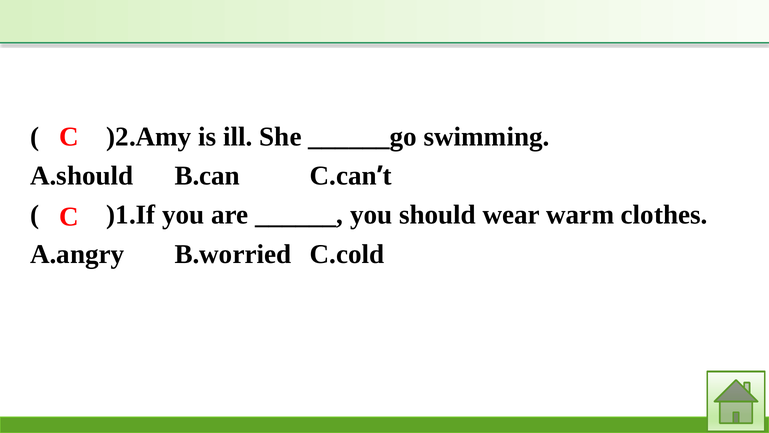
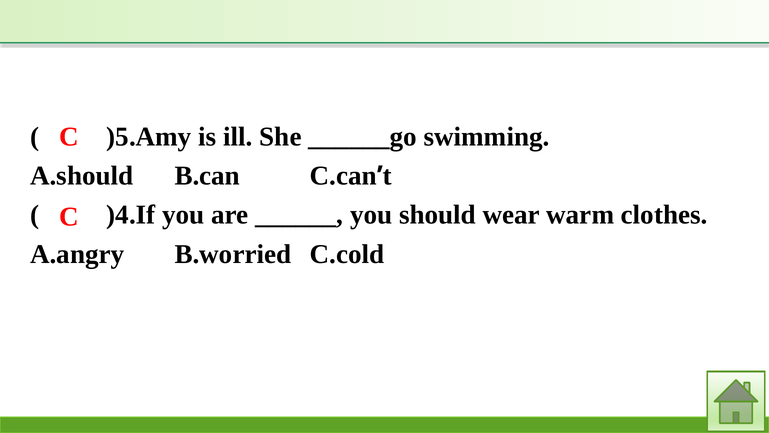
)2.Amy: )2.Amy -> )5.Amy
)1.If: )1.If -> )4.If
